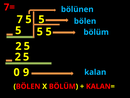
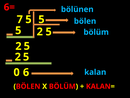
7=: 7= -> 6=
5 at (40, 32): 5 -> 2
9: 9 -> 6
